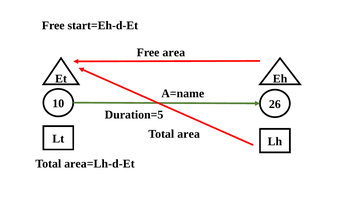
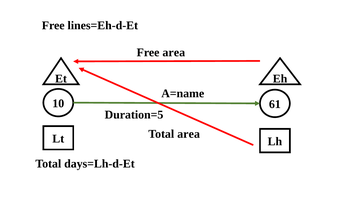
start=Eh-d-Et: start=Eh-d-Et -> lines=Eh-d-Et
26: 26 -> 61
area=Lh-d-Et: area=Lh-d-Et -> days=Lh-d-Et
